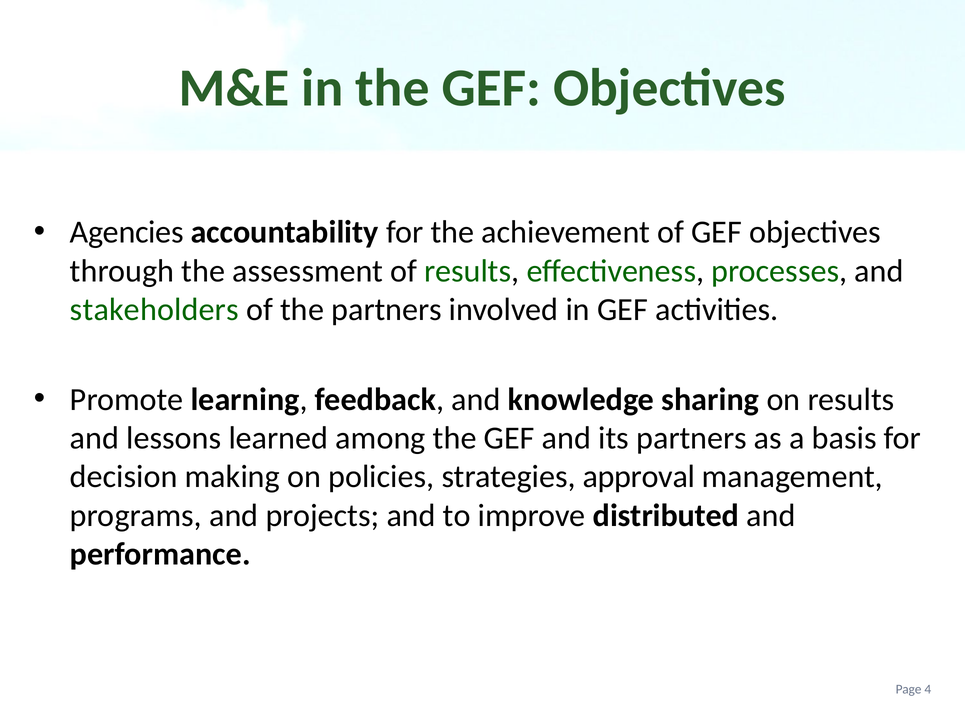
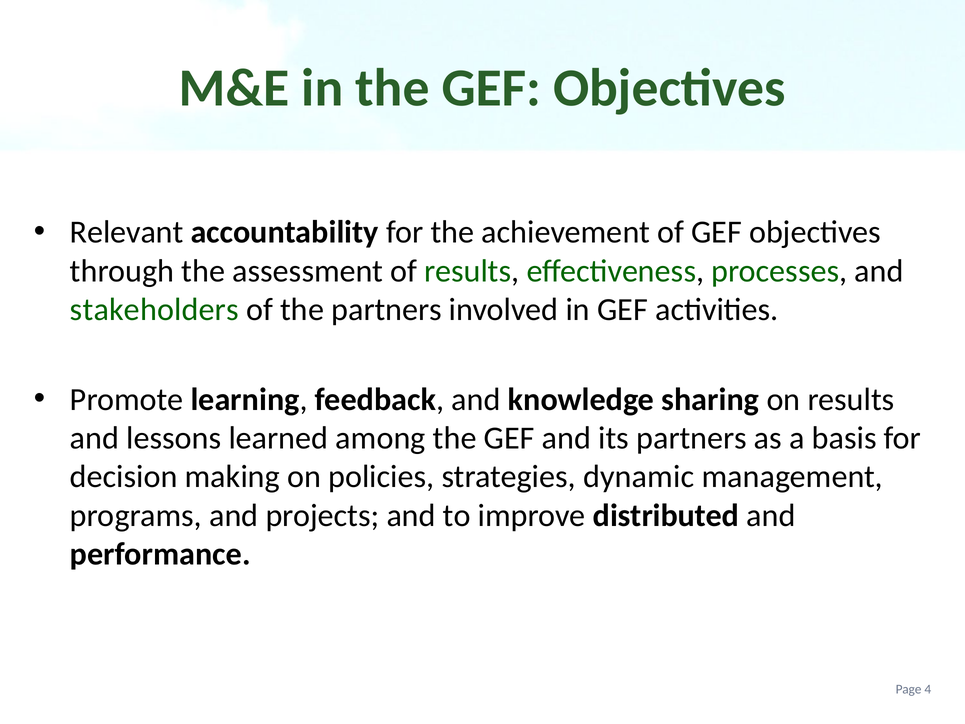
Agencies: Agencies -> Relevant
approval: approval -> dynamic
